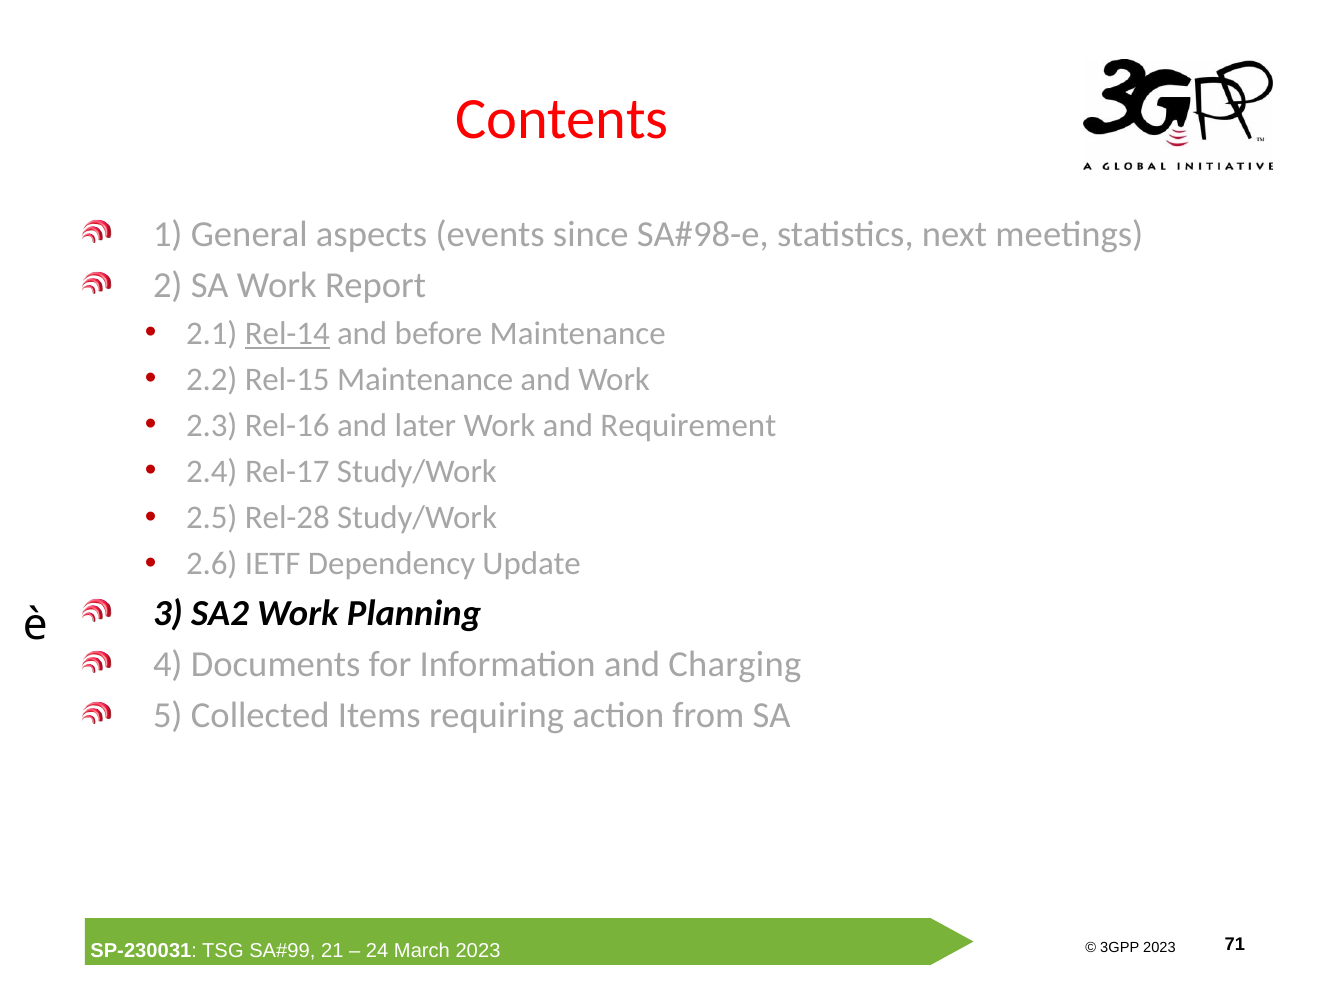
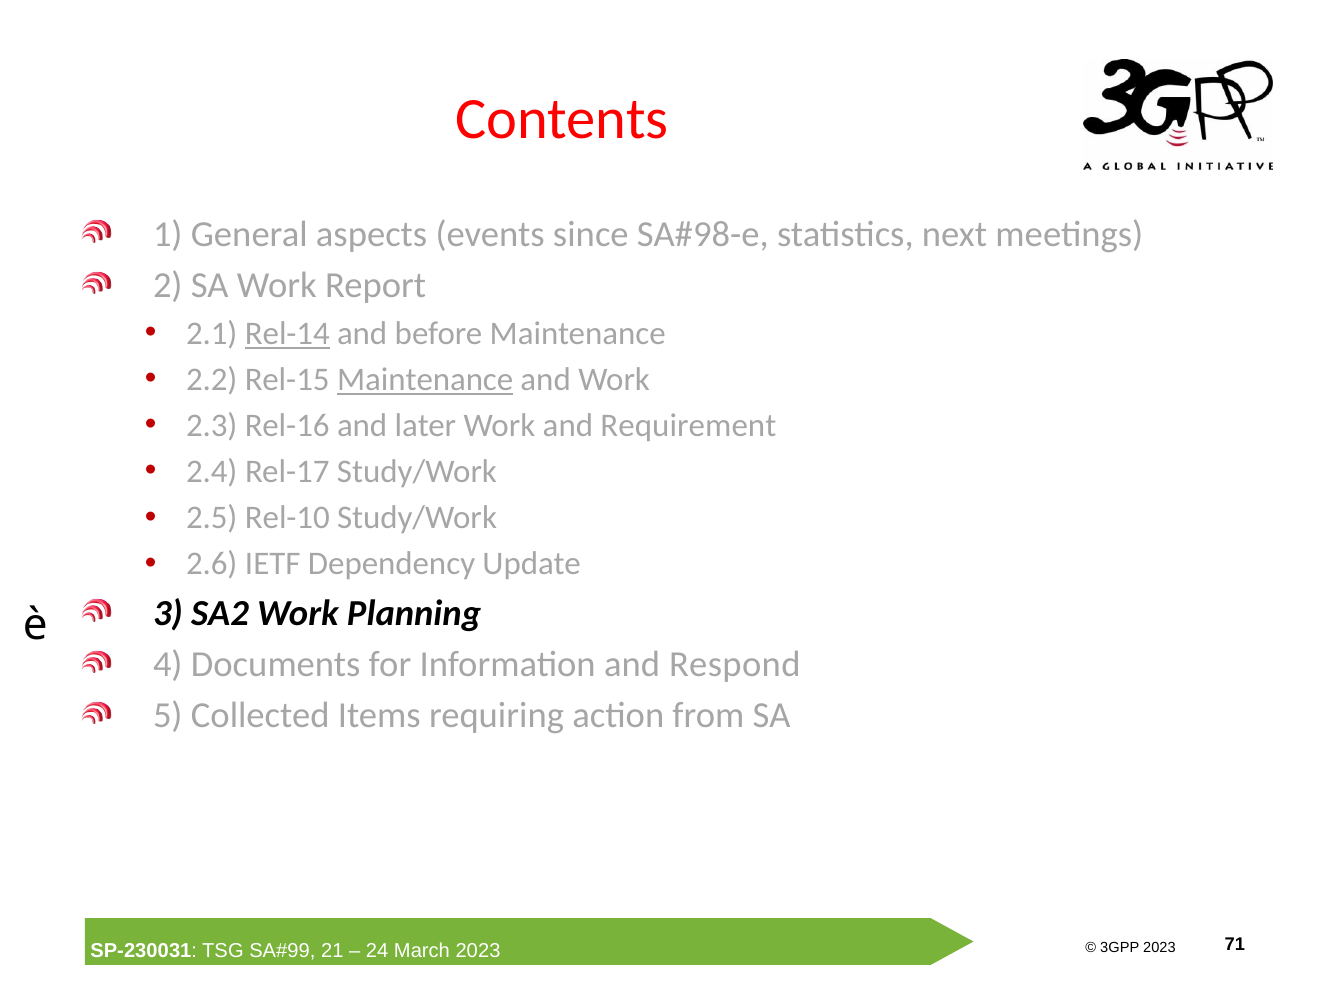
Maintenance at (425, 380) underline: none -> present
Rel-28: Rel-28 -> Rel-10
Charging: Charging -> Respond
